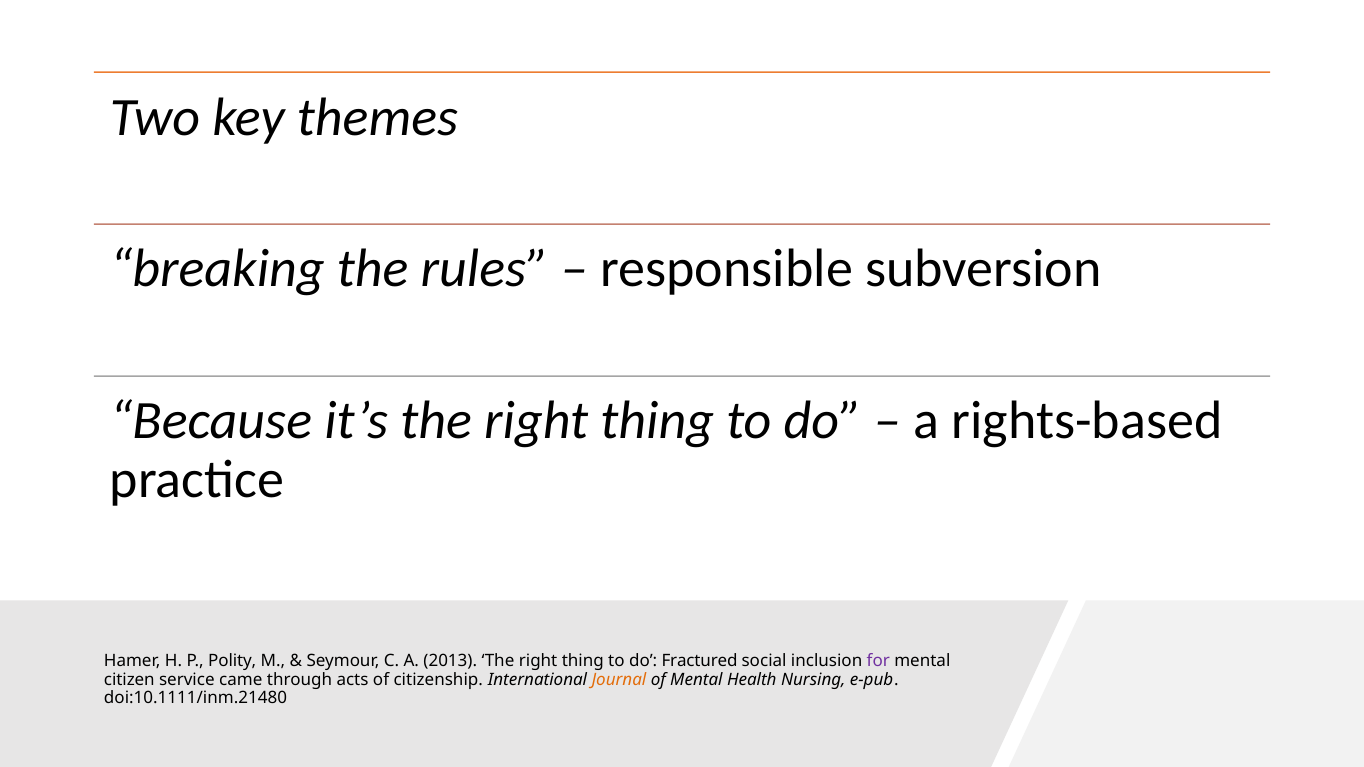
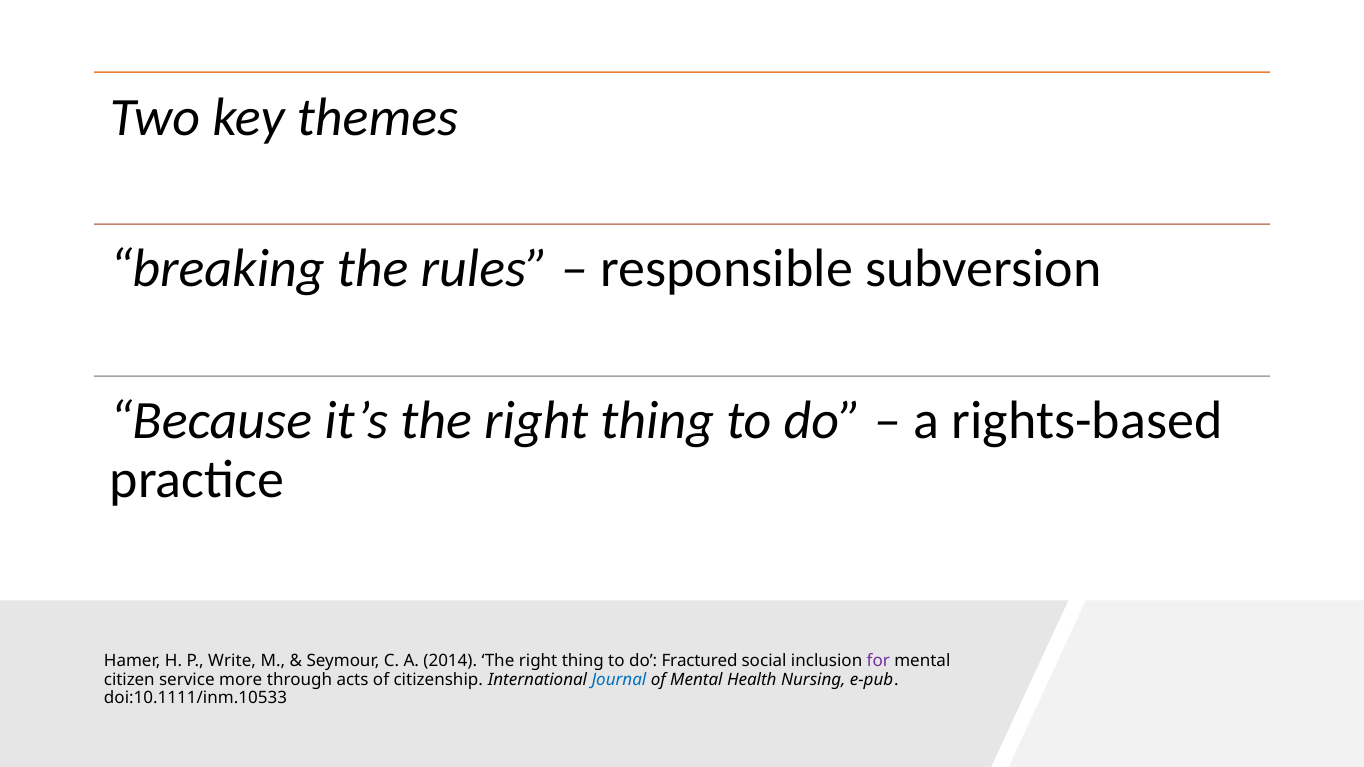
Polity: Polity -> Write
2013: 2013 -> 2014
came: came -> more
Journal colour: orange -> blue
doi:10.1111/inm.21480: doi:10.1111/inm.21480 -> doi:10.1111/inm.10533
